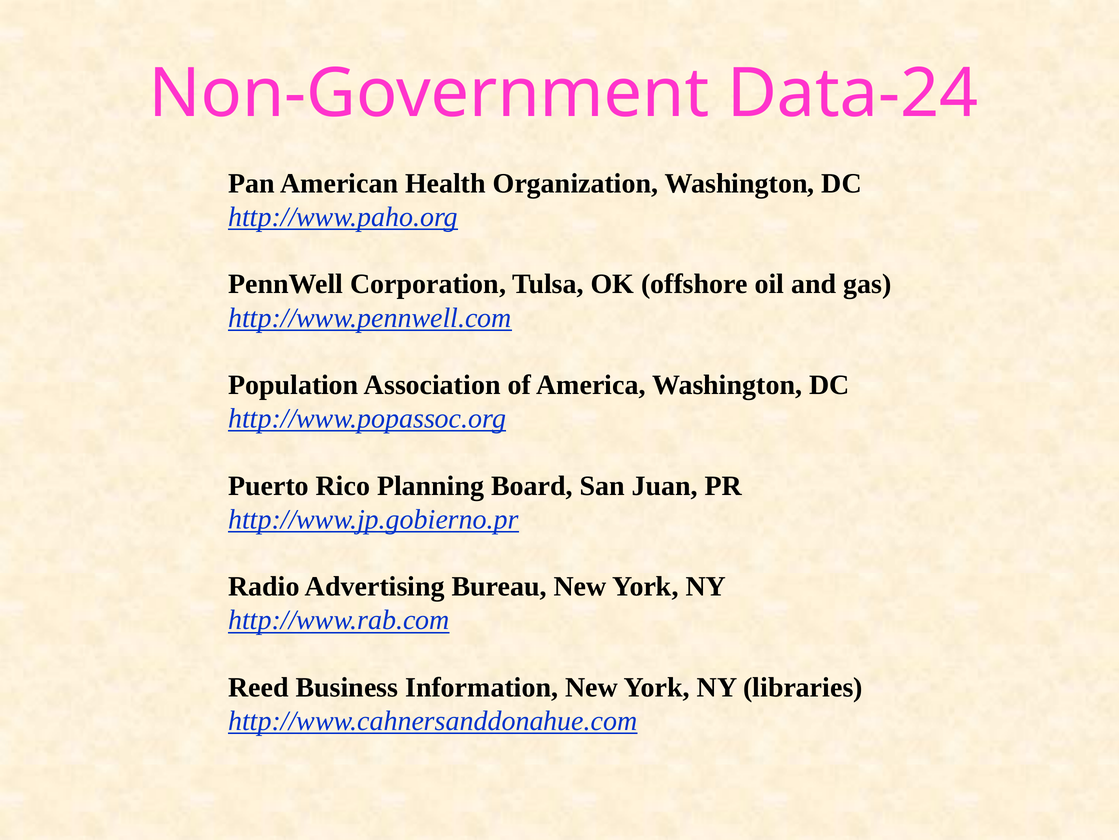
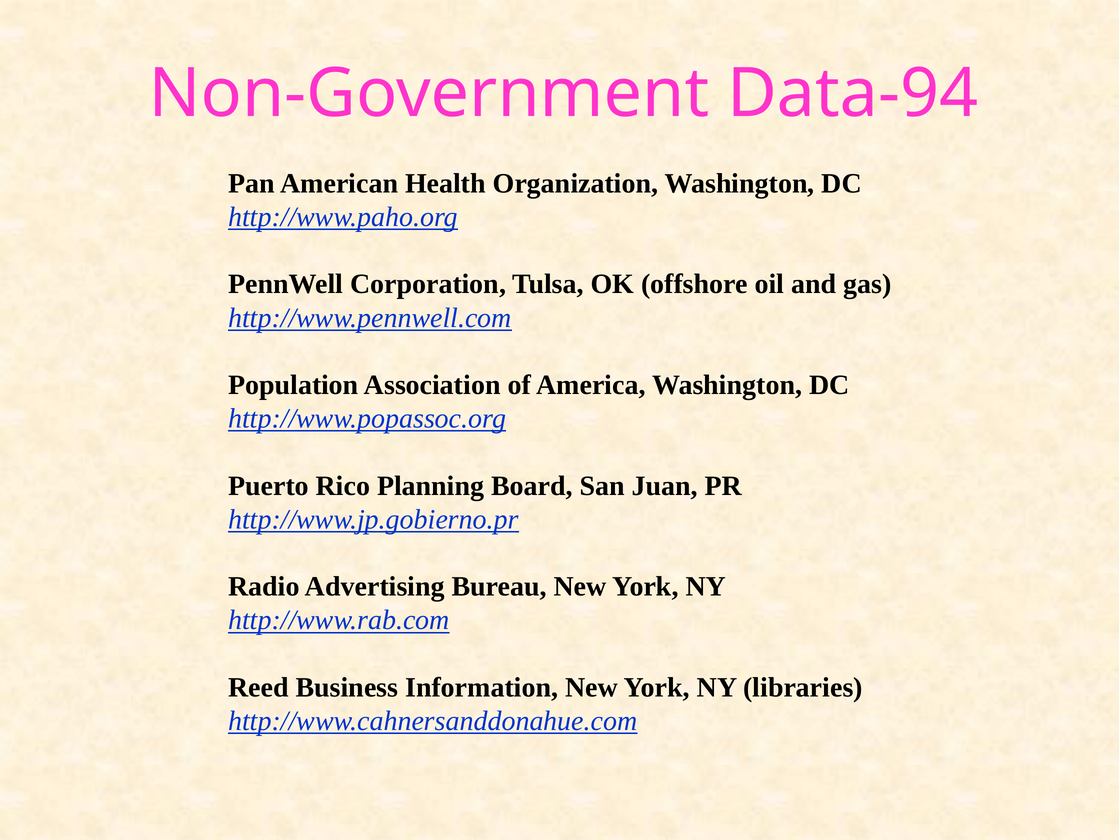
Data-24: Data-24 -> Data-94
